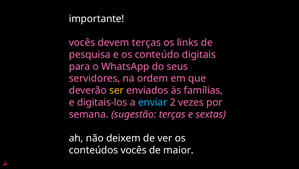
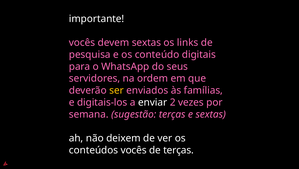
devem terças: terças -> sextas
enviar colour: light blue -> white
de maior: maior -> terças
